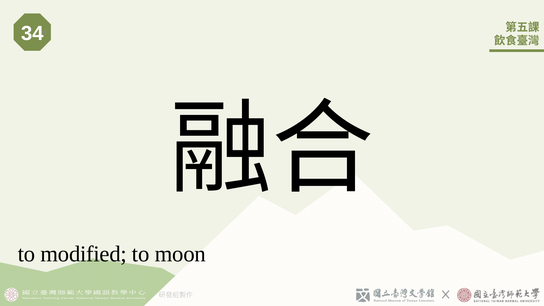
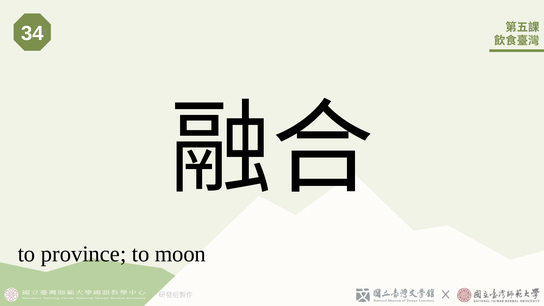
modified: modified -> province
